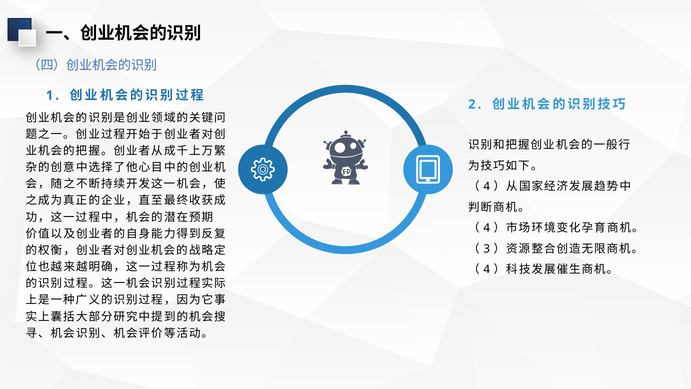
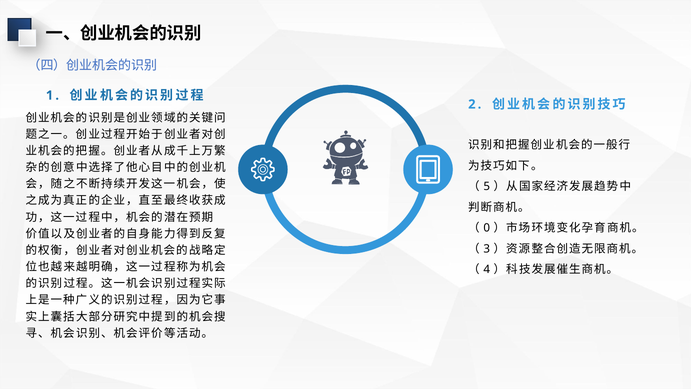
4 at (487, 186): 4 -> 5
4 at (487, 228): 4 -> 0
